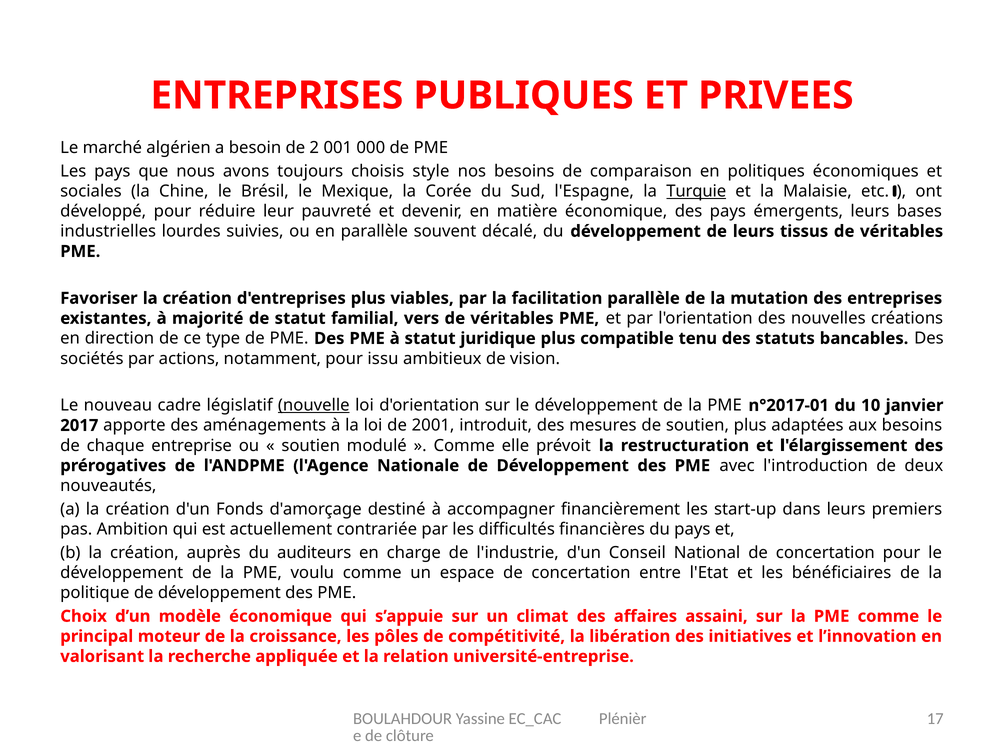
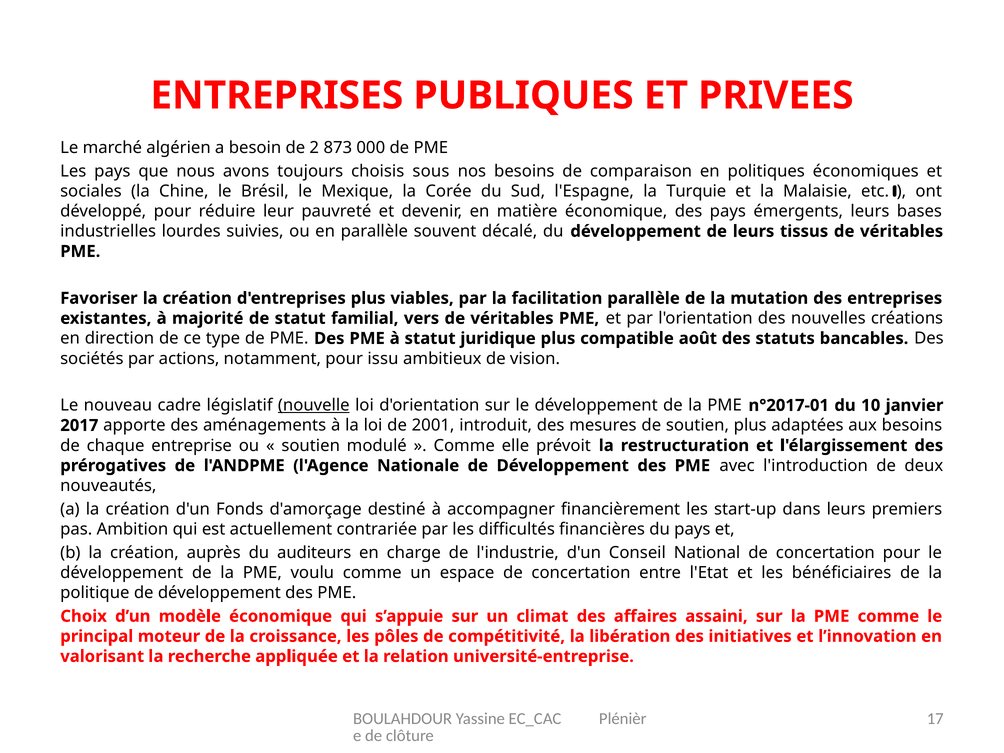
001: 001 -> 873
style: style -> sous
Turquie underline: present -> none
tenu: tenu -> août
